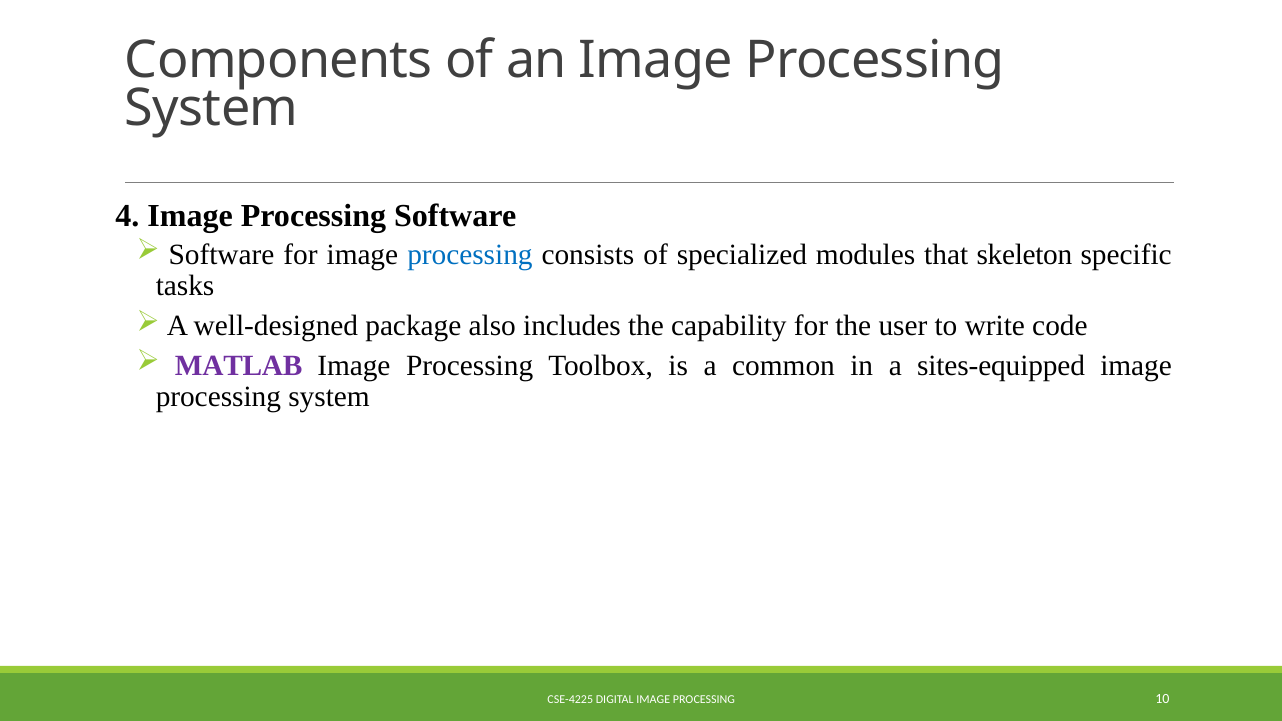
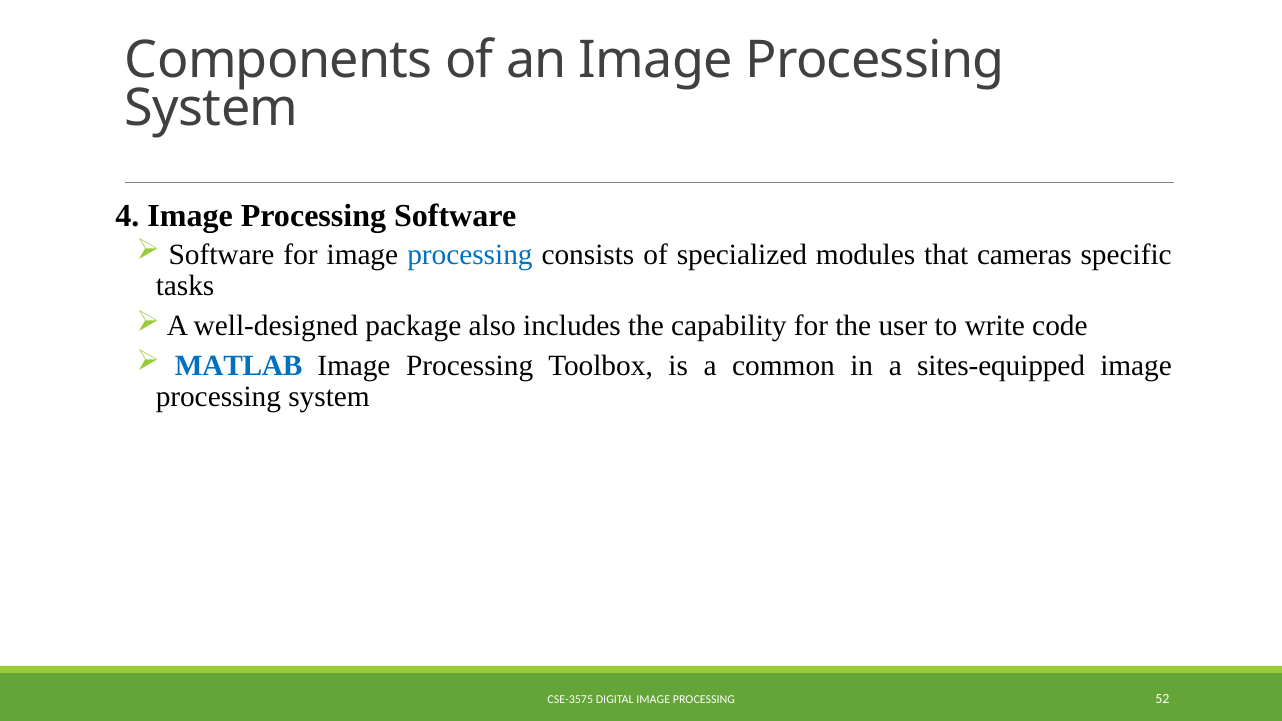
skeleton: skeleton -> cameras
MATLAB colour: purple -> blue
CSE-4225: CSE-4225 -> CSE-3575
10: 10 -> 52
